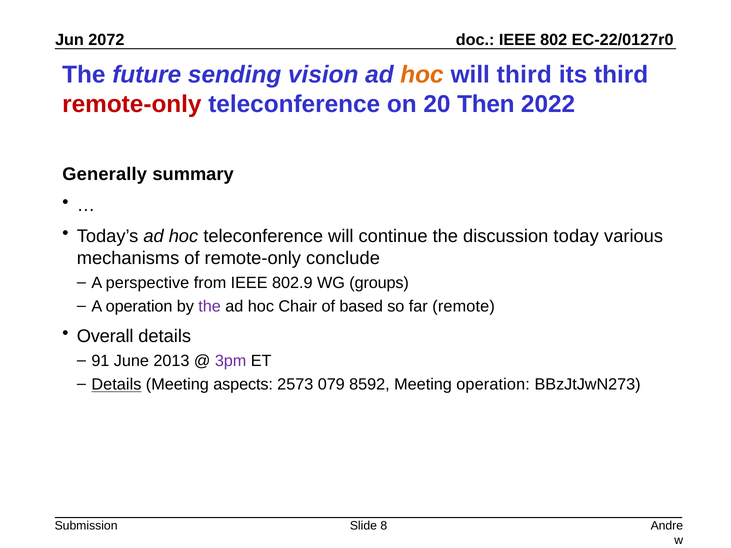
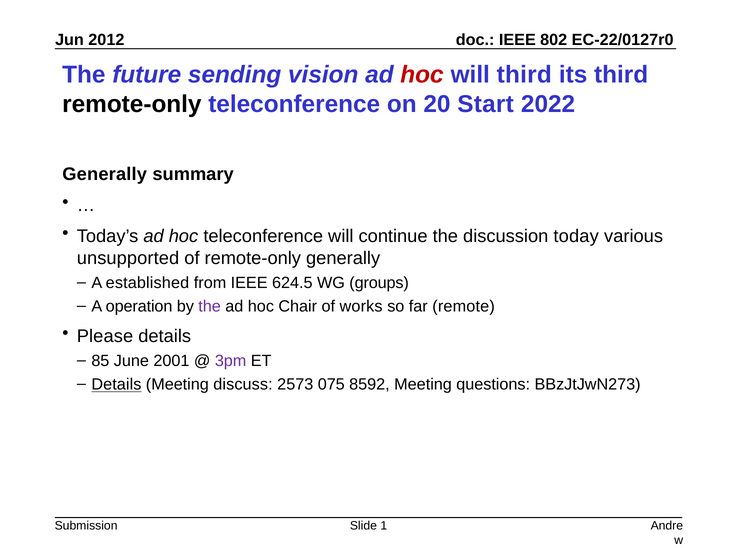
2072: 2072 -> 2012
hoc at (422, 75) colour: orange -> red
remote-only at (132, 104) colour: red -> black
Then: Then -> Start
mechanisms: mechanisms -> unsupported
remote-only conclude: conclude -> generally
perspective: perspective -> established
802.9: 802.9 -> 624.5
based: based -> works
Overall: Overall -> Please
91: 91 -> 85
2013: 2013 -> 2001
aspects: aspects -> discuss
079: 079 -> 075
Meeting operation: operation -> questions
8: 8 -> 1
